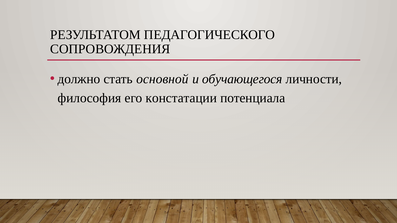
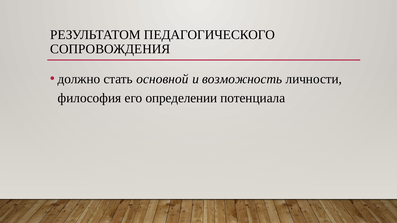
обучающегося: обучающегося -> возможность
констатации: констатации -> определении
